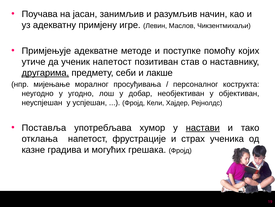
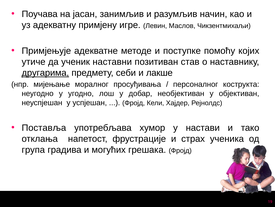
ученик напетост: напетост -> наставни
настави underline: present -> none
казне: казне -> група
